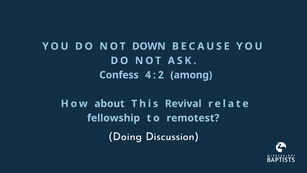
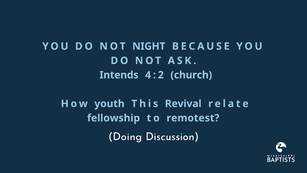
DOWN: DOWN -> NIGHT
Confess: Confess -> Intends
among: among -> church
about: about -> youth
